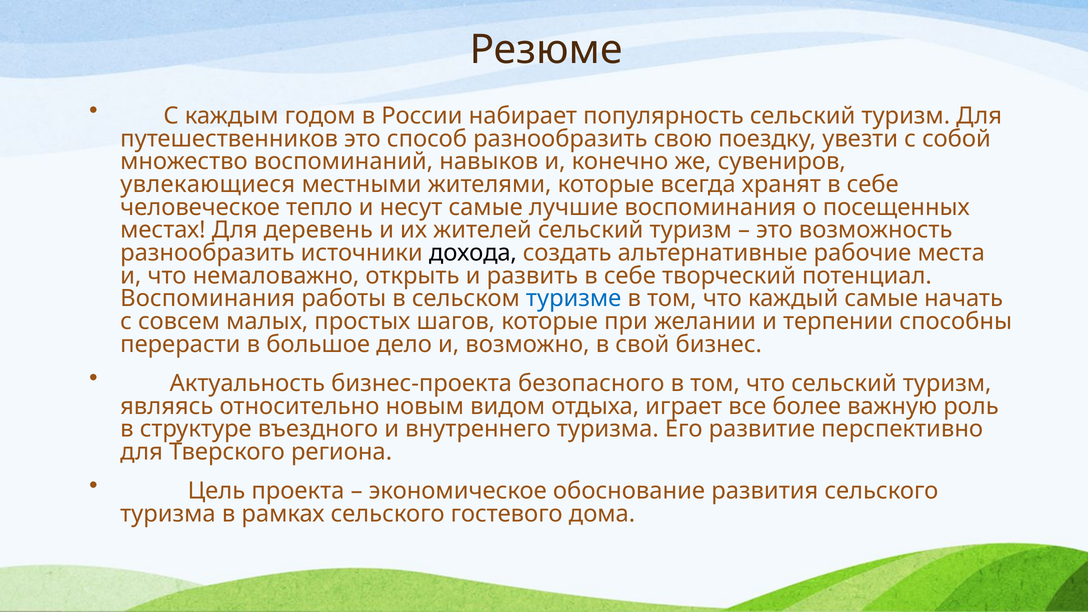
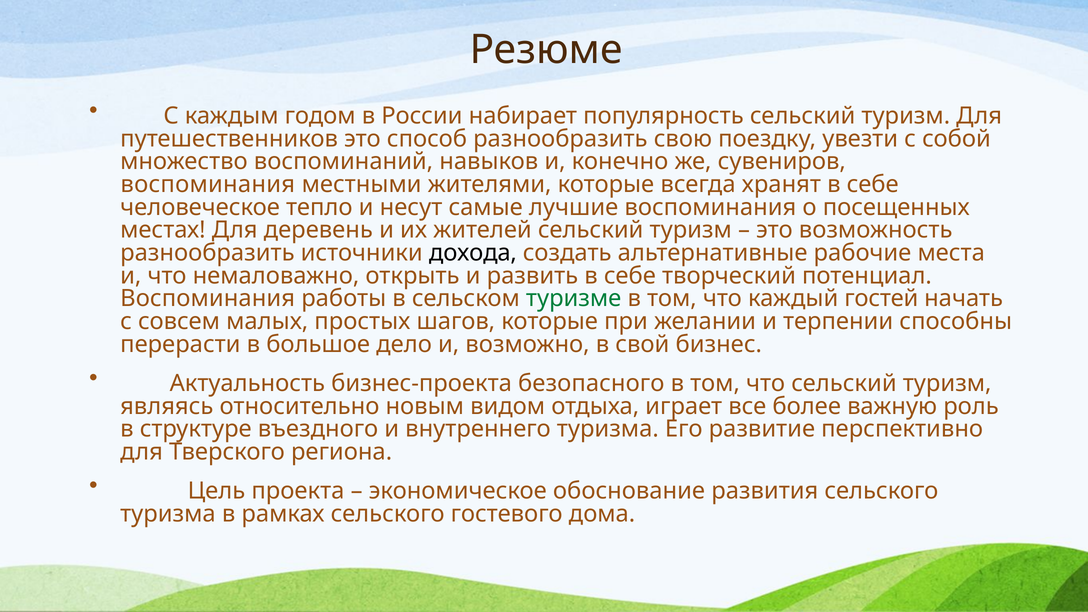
увлекающиеся at (208, 184): увлекающиеся -> воспоминания
туризме colour: blue -> green
каждый самые: самые -> гостей
